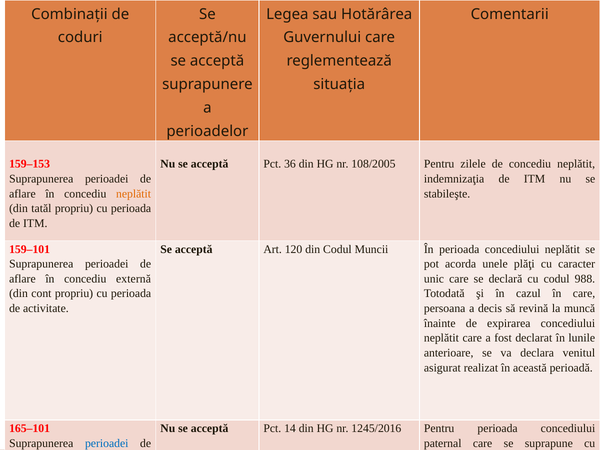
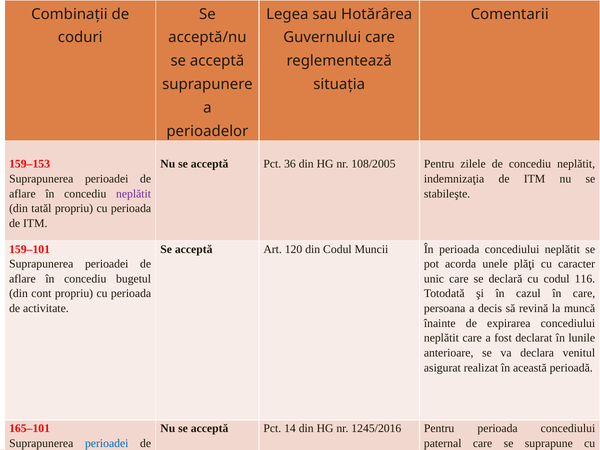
neplătit at (134, 194) colour: orange -> purple
externă: externă -> bugetul
988: 988 -> 116
